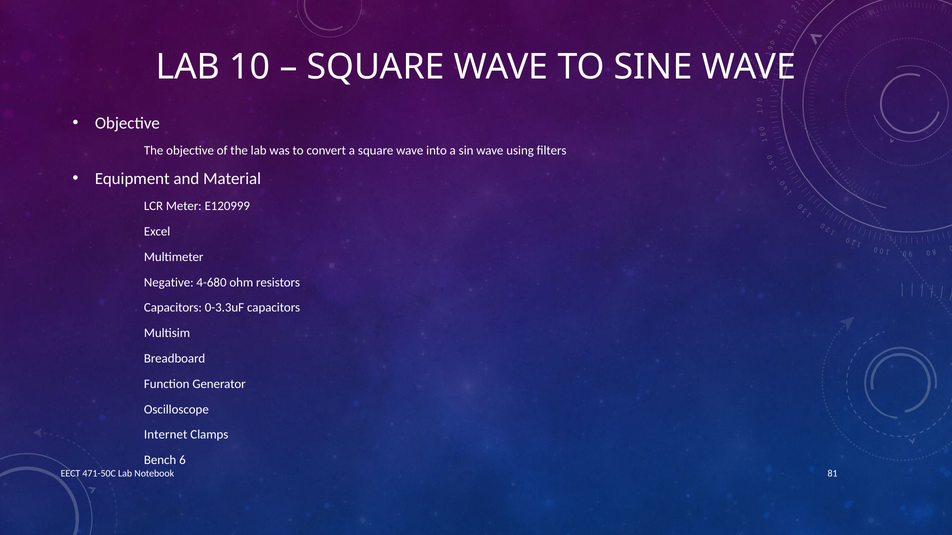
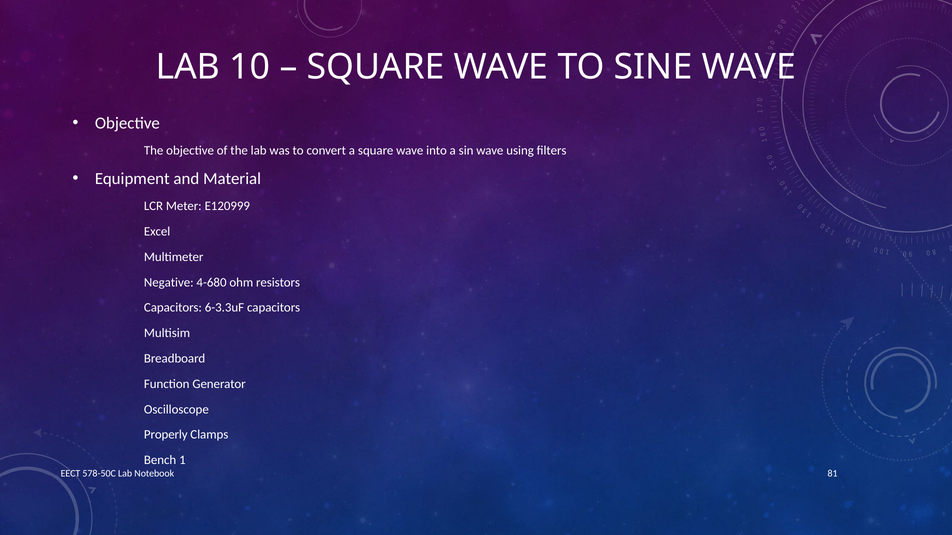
0-3.3uF: 0-3.3uF -> 6-3.3uF
Internet: Internet -> Properly
6: 6 -> 1
471-50C: 471-50C -> 578-50C
